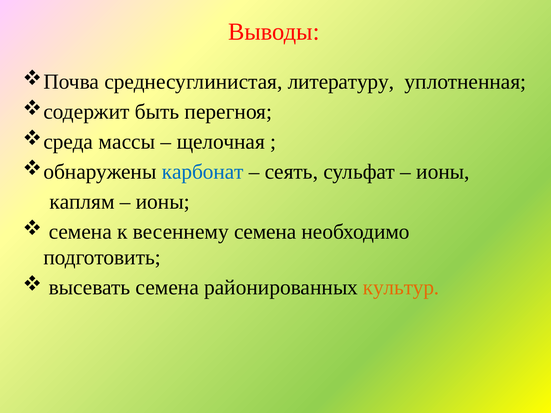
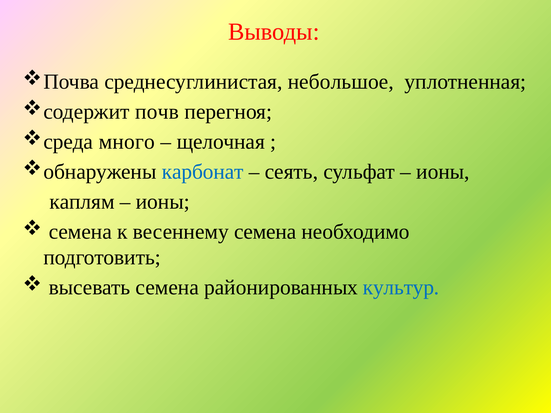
литературу: литературу -> небольшое
быть: быть -> почв
массы: массы -> много
культур colour: orange -> blue
